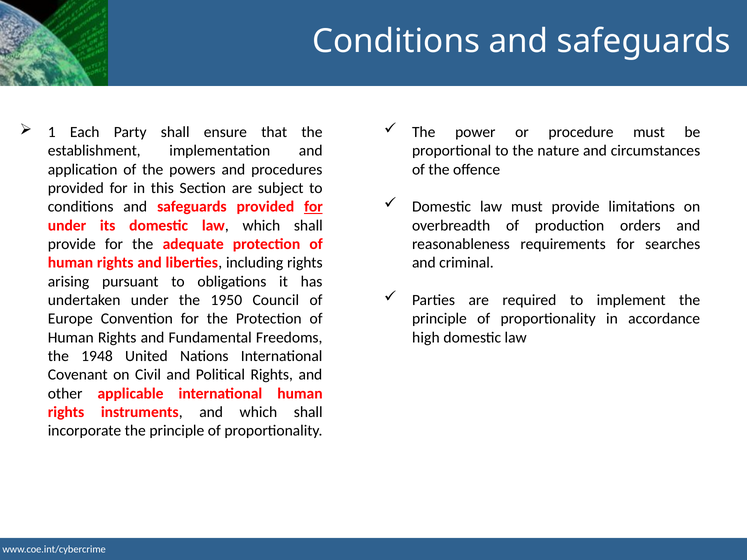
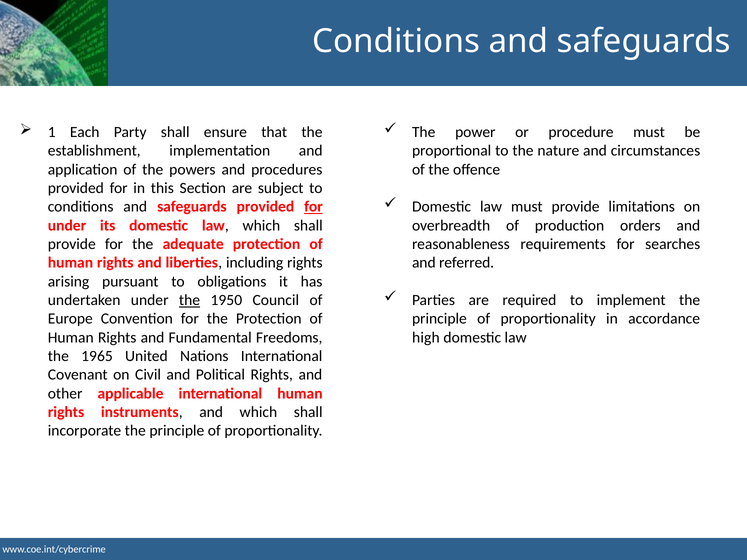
criminal: criminal -> referred
the at (190, 300) underline: none -> present
1948: 1948 -> 1965
